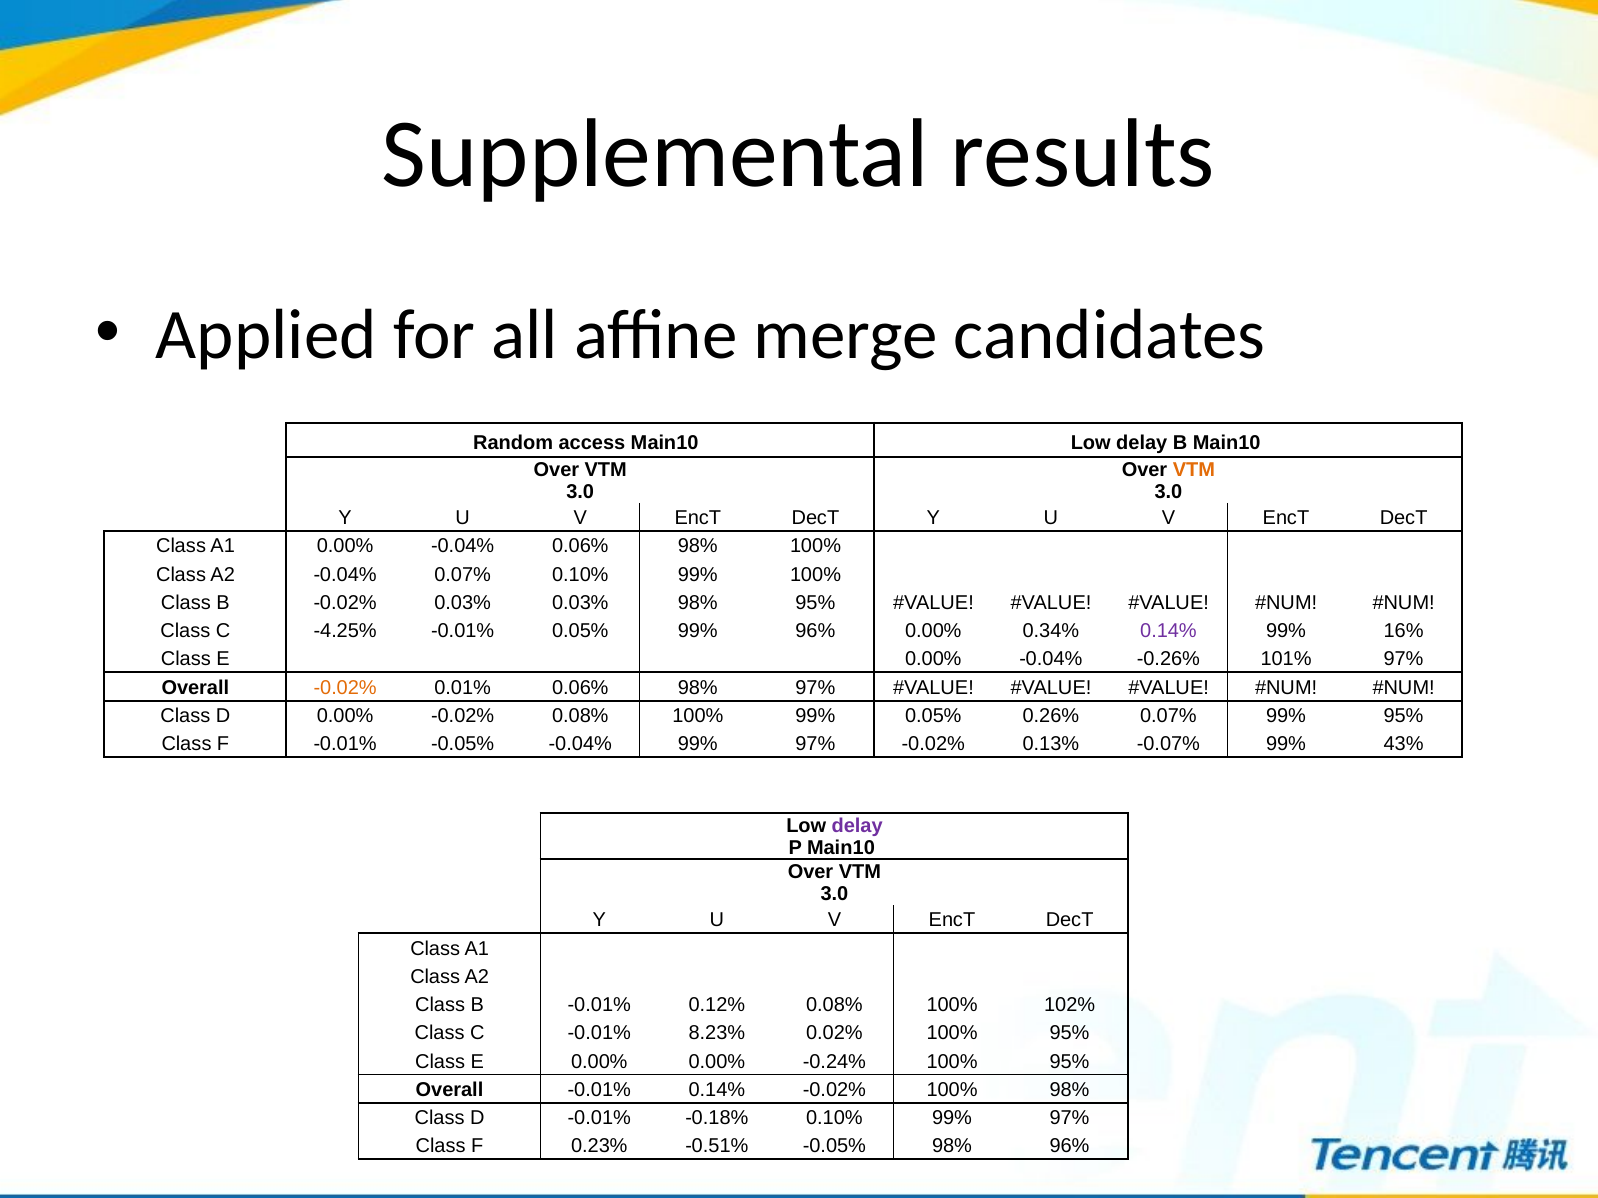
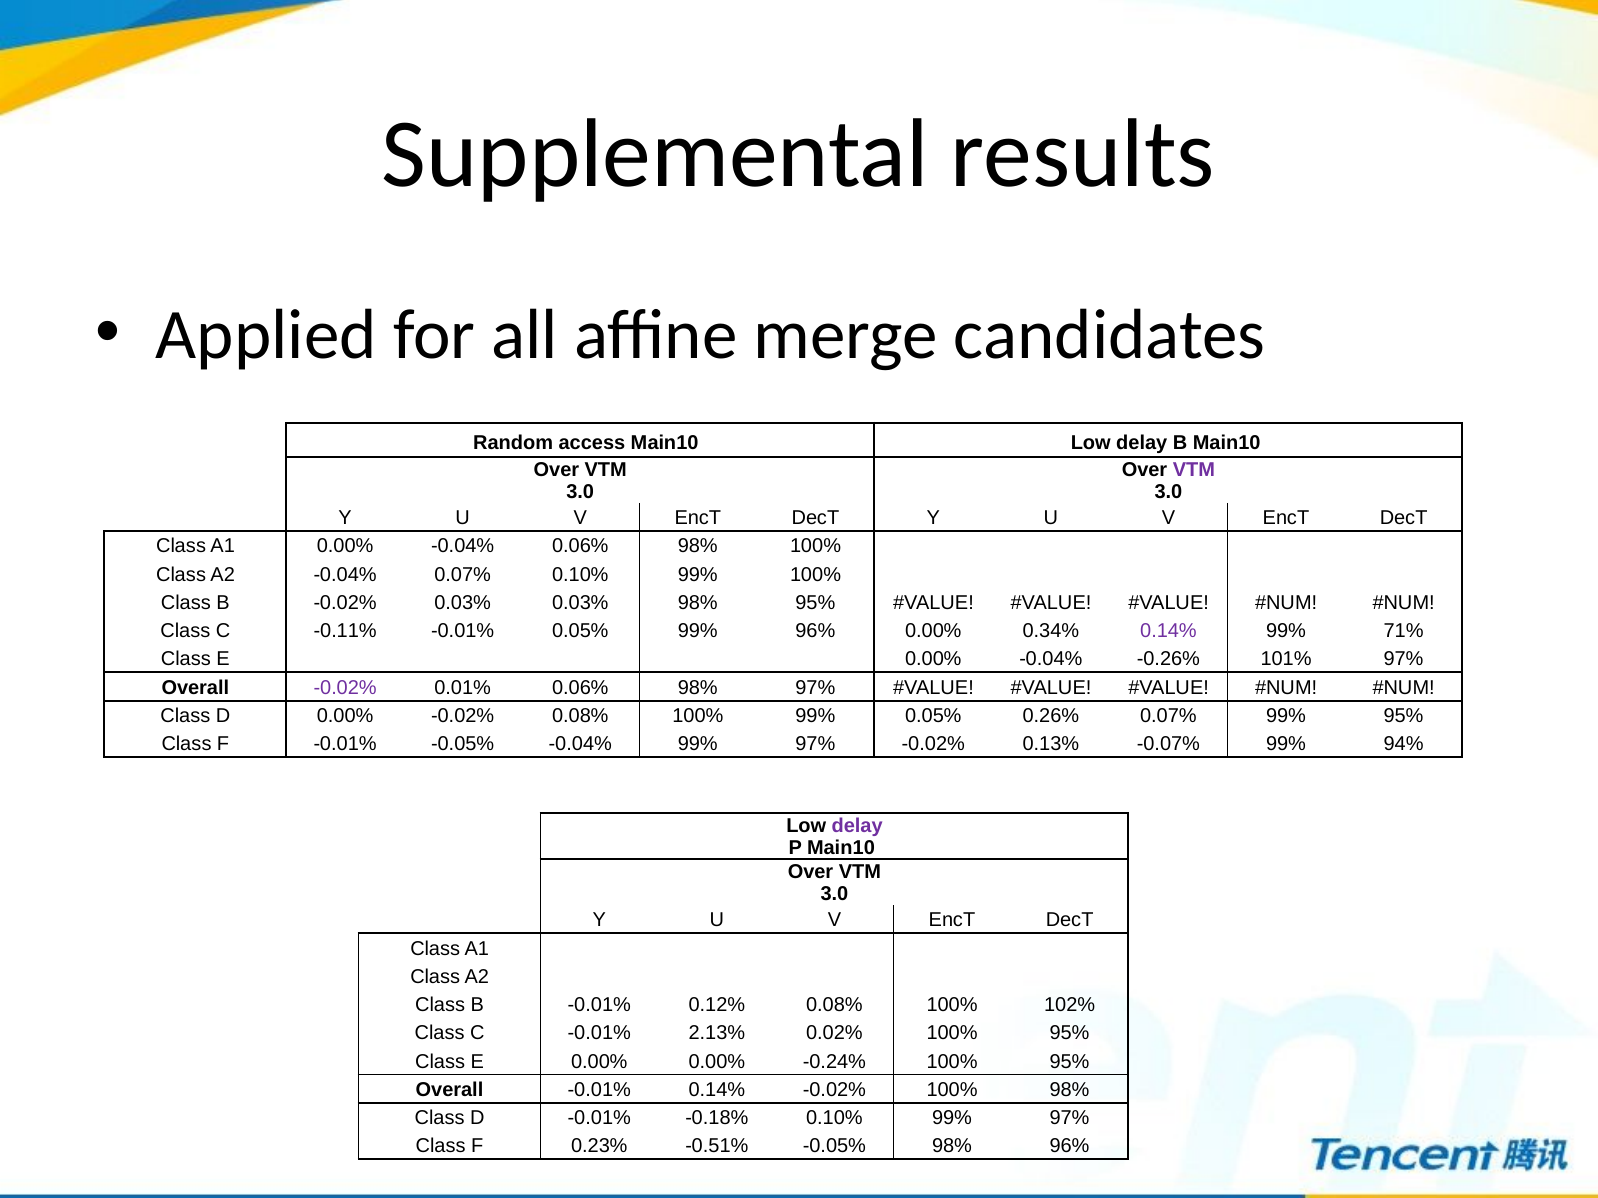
VTM at (1194, 470) colour: orange -> purple
-4.25%: -4.25% -> -0.11%
16%: 16% -> 71%
-0.02% at (345, 688) colour: orange -> purple
43%: 43% -> 94%
8.23%: 8.23% -> 2.13%
